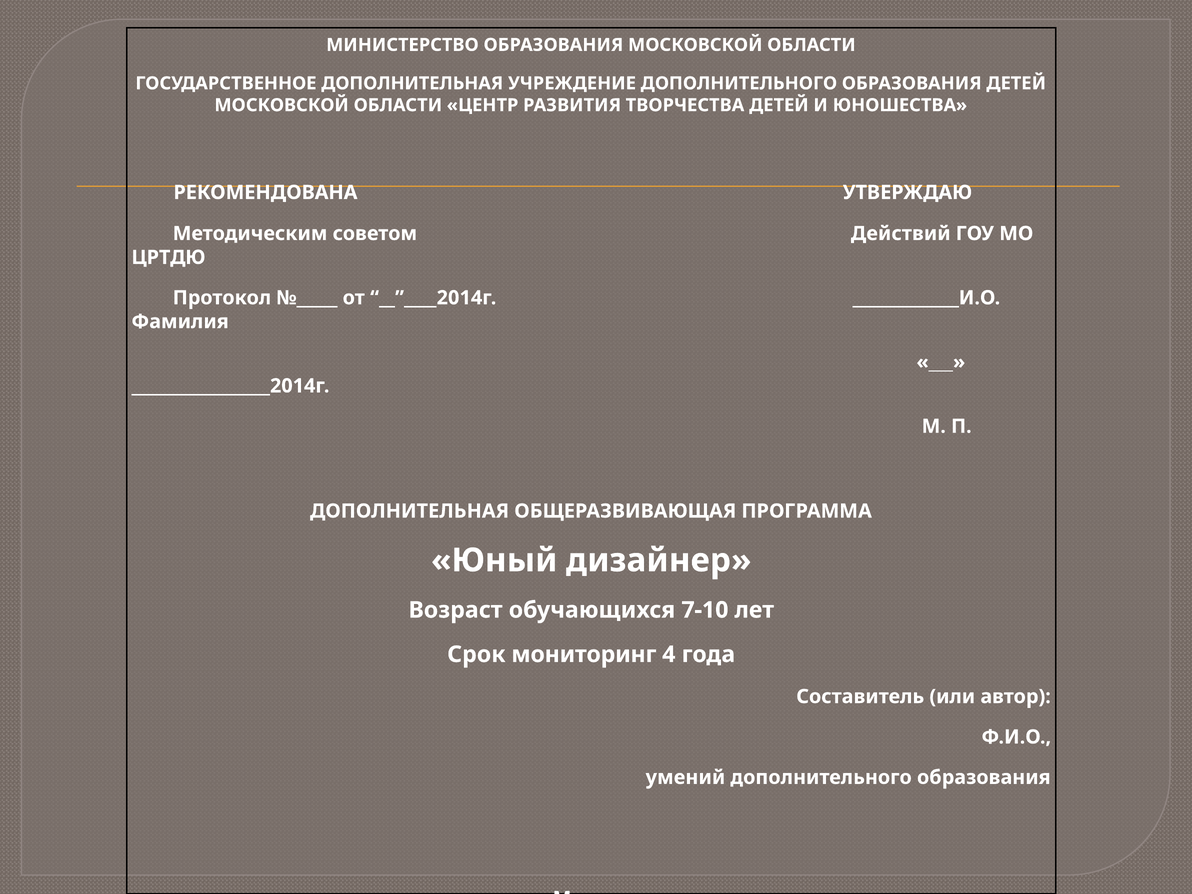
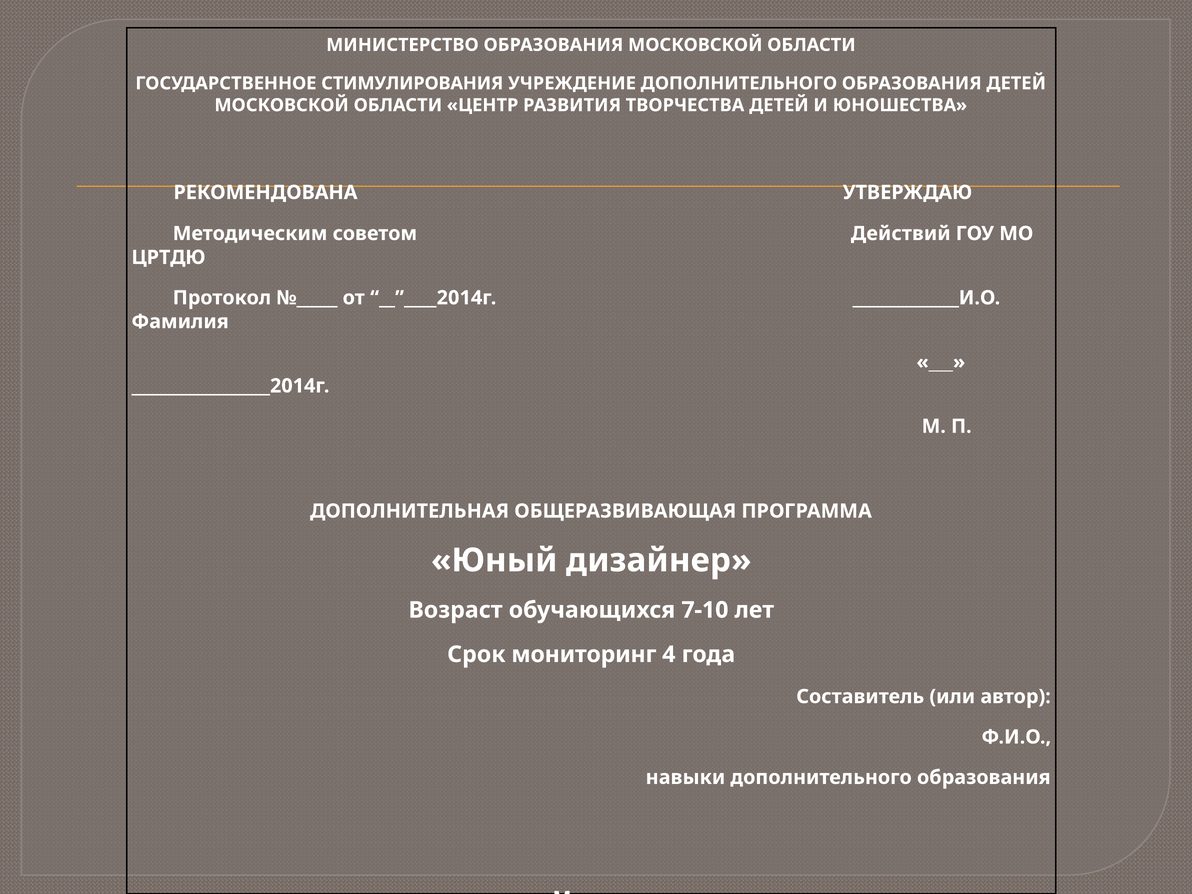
ГОСУДАРСТВЕННОЕ ДОПОЛНИТЕЛЬНАЯ: ДОПОЛНИТЕЛЬНАЯ -> СТИМУЛИРОВАНИЯ
умений: умений -> навыки
